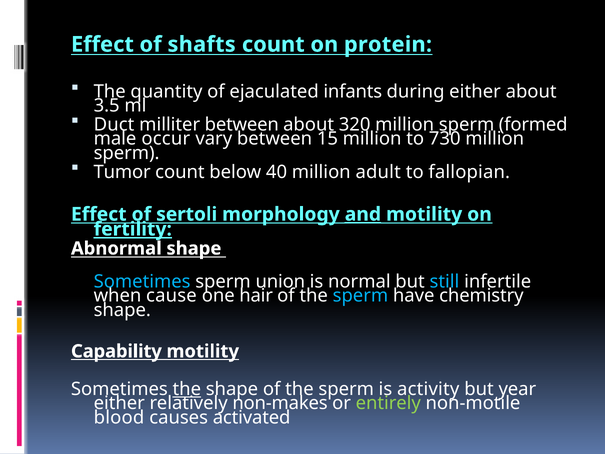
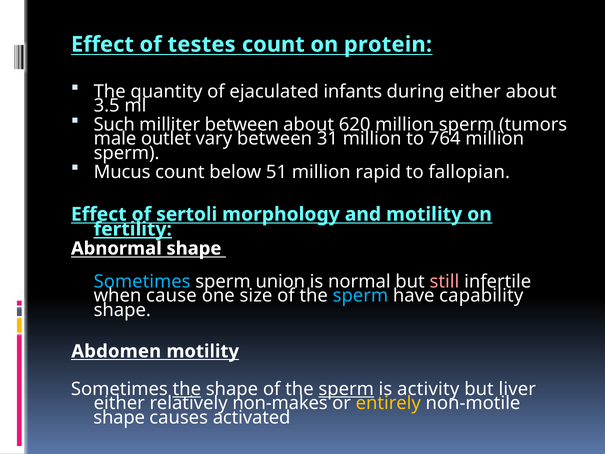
shafts: shafts -> testes
Duct: Duct -> Such
320: 320 -> 620
formed: formed -> tumors
occur: occur -> outlet
15: 15 -> 31
730: 730 -> 764
Tumor: Tumor -> Mucus
40: 40 -> 51
adult: adult -> rapid
and underline: present -> none
still colour: light blue -> pink
hair: hair -> size
chemistry: chemistry -> capability
Capability: Capability -> Abdomen
sperm at (346, 389) underline: none -> present
year: year -> liver
entirely colour: light green -> yellow
blood at (119, 417): blood -> shape
